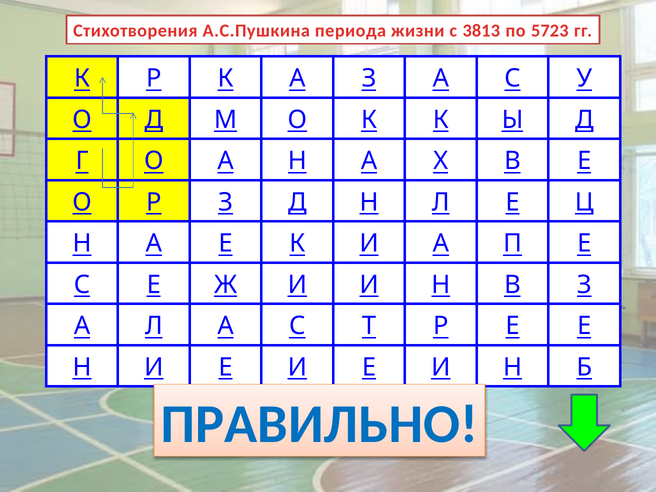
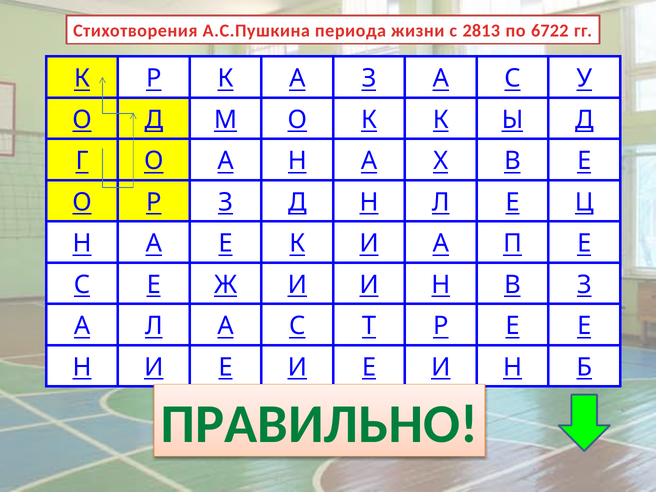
3813: 3813 -> 2813
5723: 5723 -> 6722
ПРАВИЛЬНО colour: blue -> green
